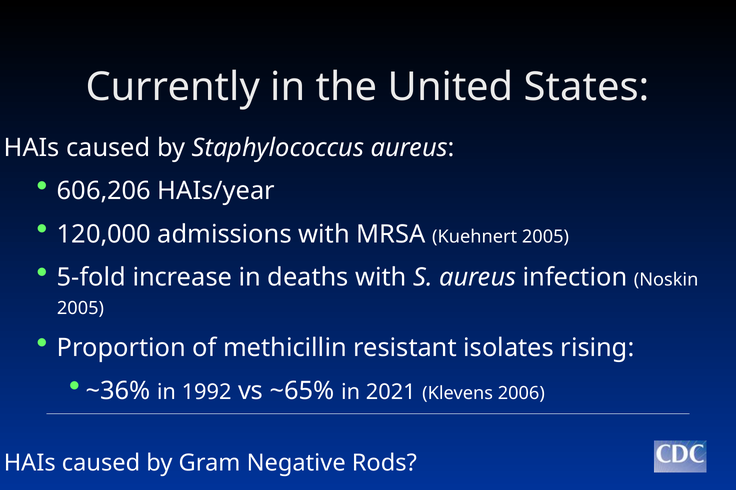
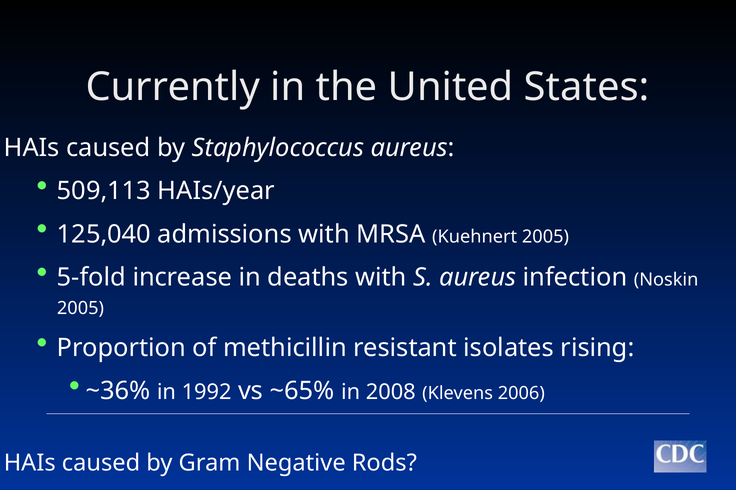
606,206: 606,206 -> 509,113
120,000: 120,000 -> 125,040
2021: 2021 -> 2008
